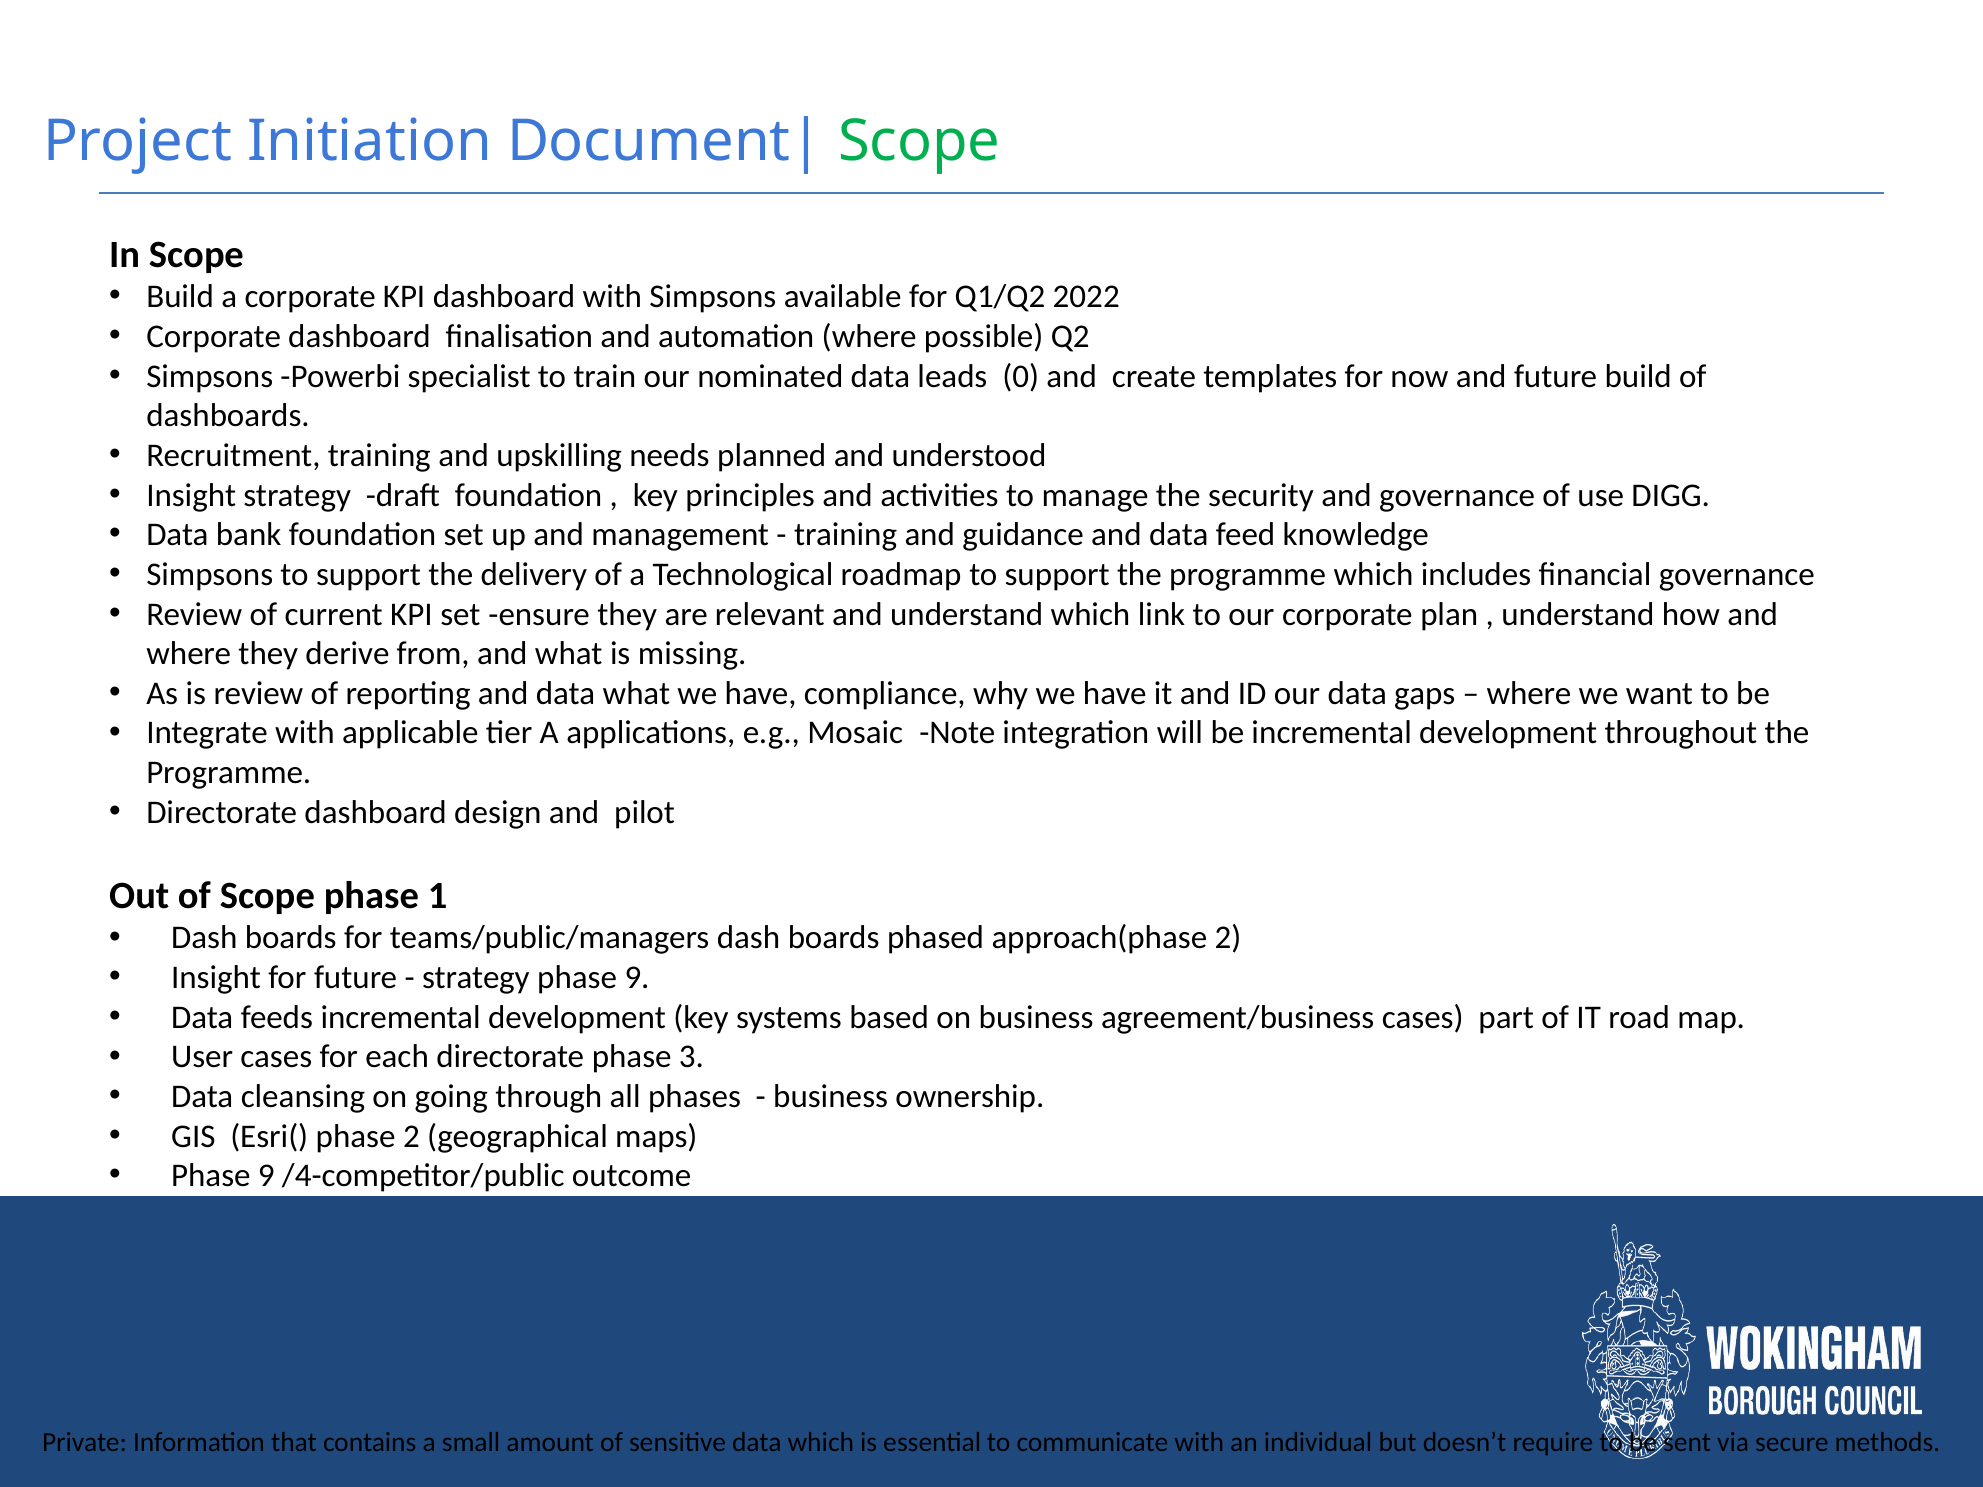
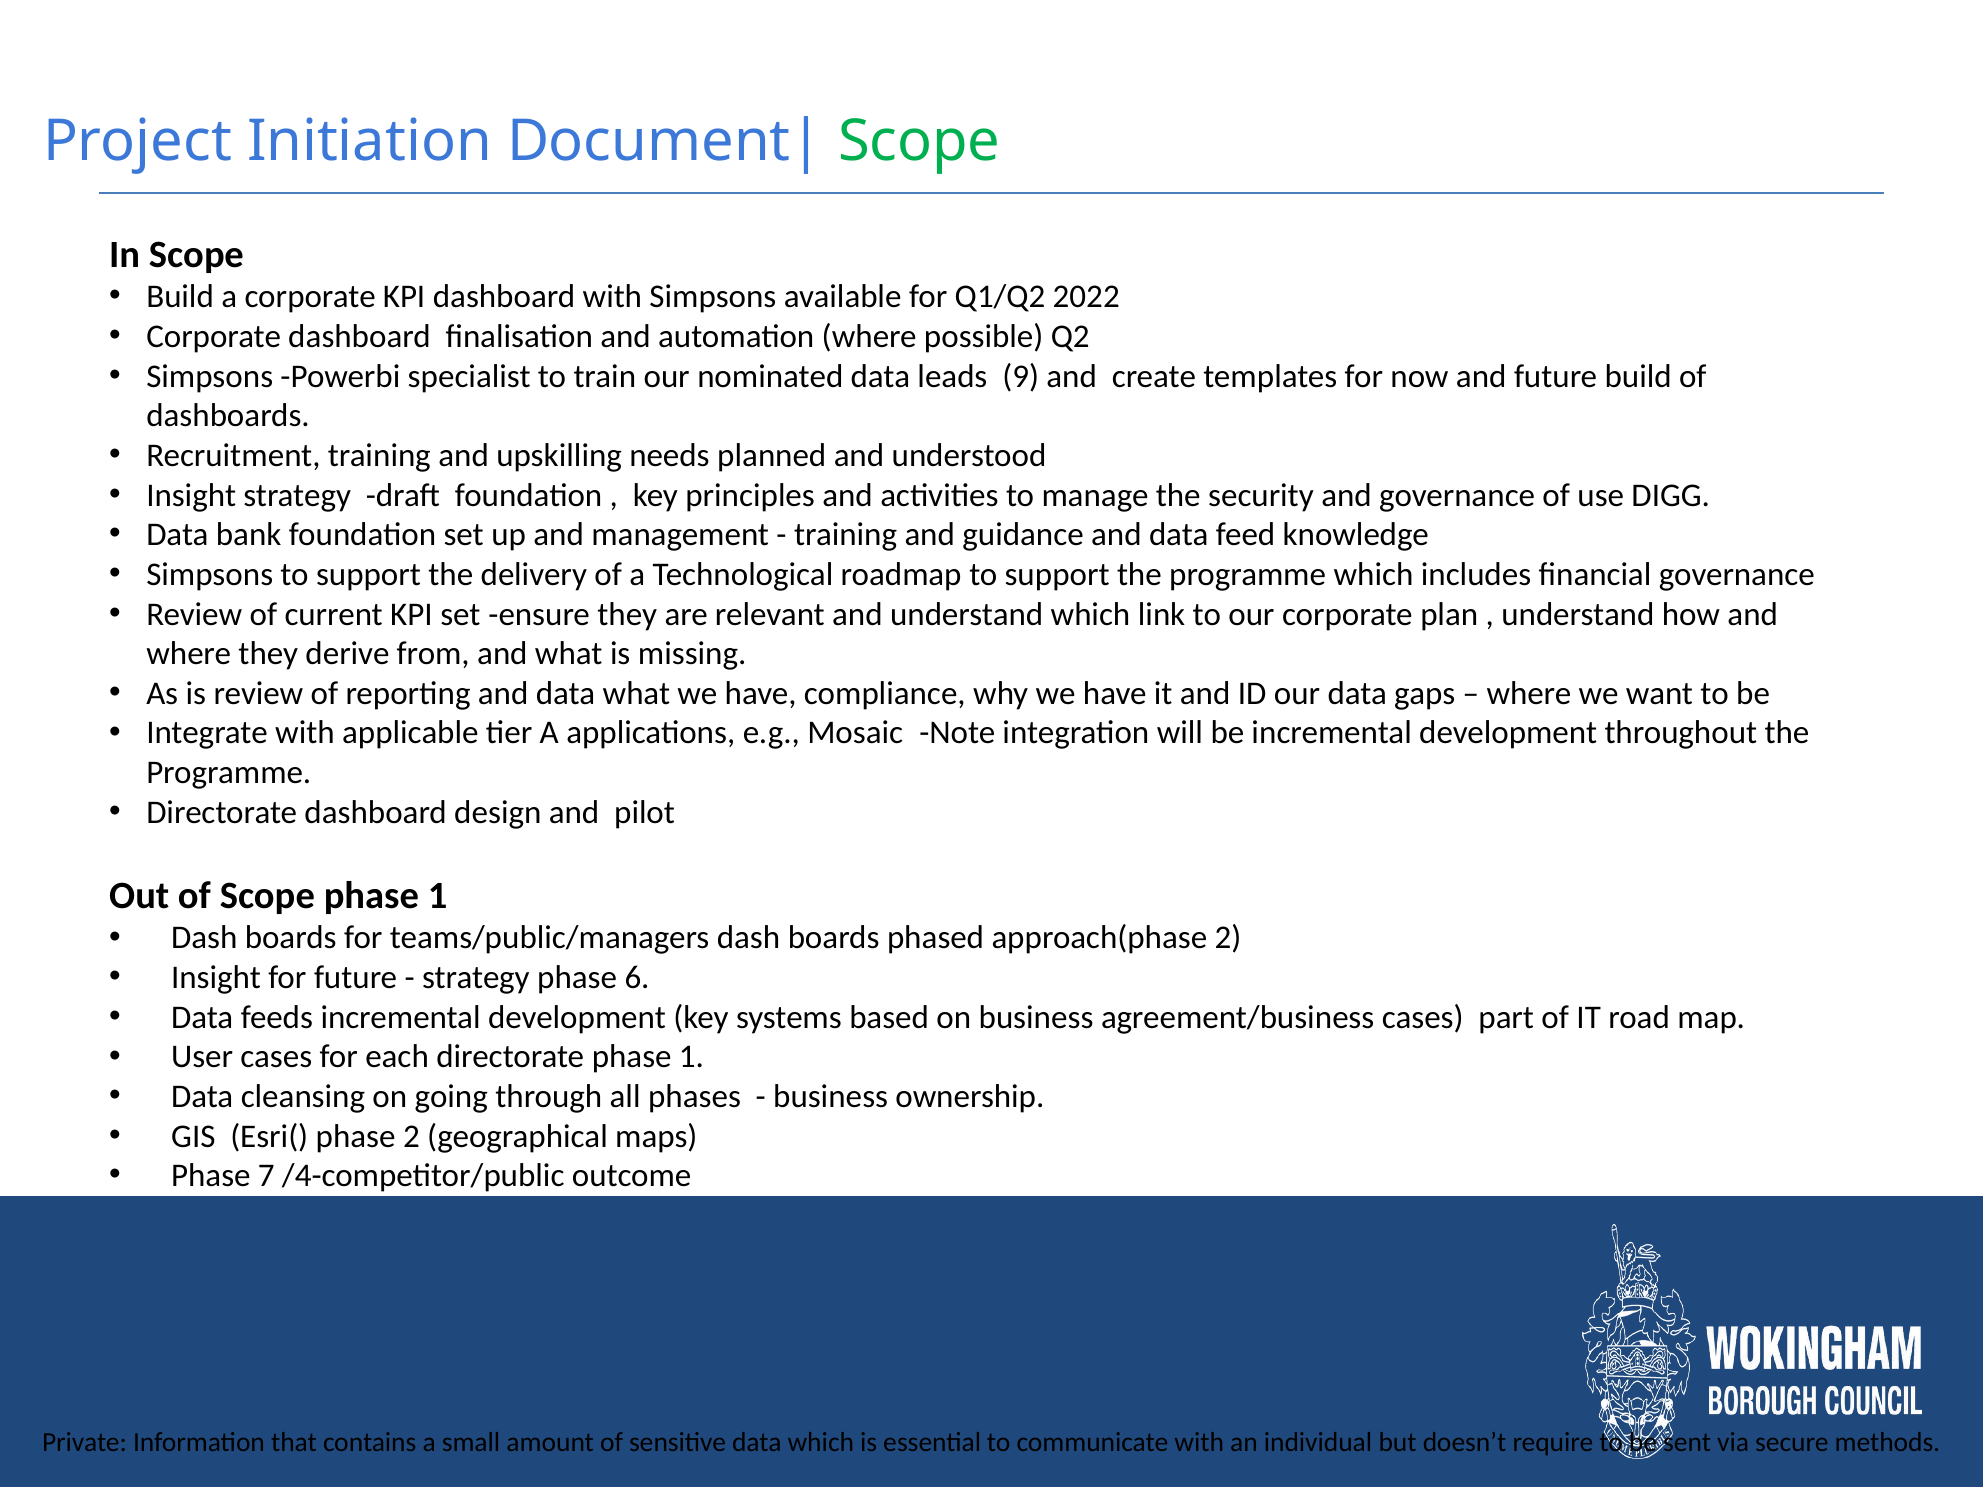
0: 0 -> 9
strategy phase 9: 9 -> 6
directorate phase 3: 3 -> 1
9 at (266, 1176): 9 -> 7
